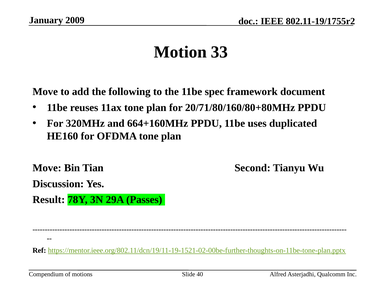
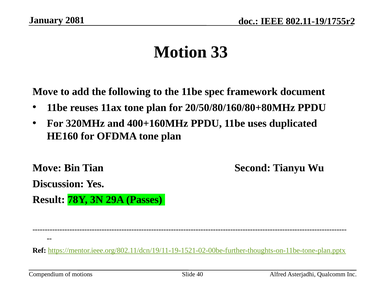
2009: 2009 -> 2081
20/71/80/160/80+80MHz: 20/71/80/160/80+80MHz -> 20/50/80/160/80+80MHz
664+160MHz: 664+160MHz -> 400+160MHz
